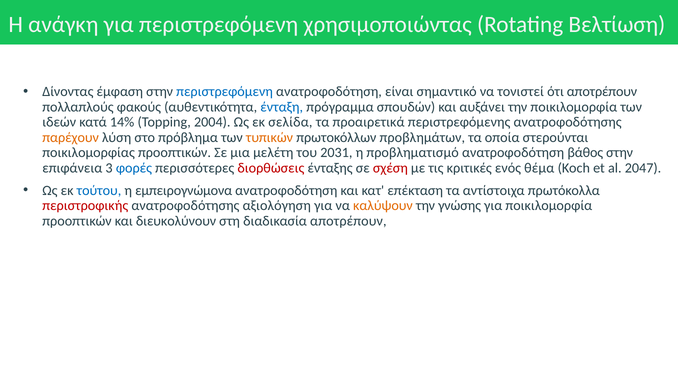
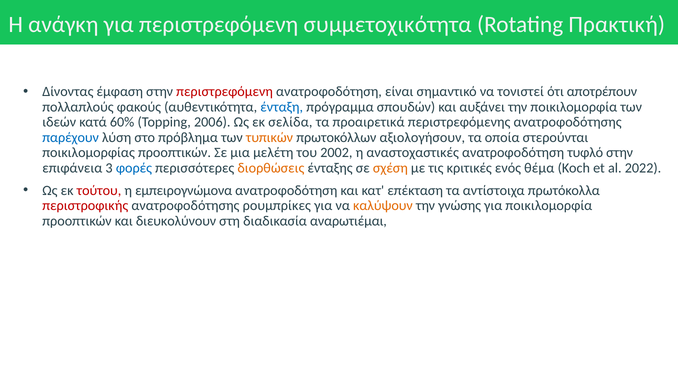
χρησιμοποιώντας: χρησιμοποιώντας -> συμμετοχικότητα
Βελτίωση: Βελτίωση -> Πρακτική
περιστρεφόμενη at (225, 91) colour: blue -> red
14%: 14% -> 60%
2004: 2004 -> 2006
παρέχουν colour: orange -> blue
προβλημάτων: προβλημάτων -> αξιολογήσουν
2031: 2031 -> 2002
προβληματισμό: προβληματισμό -> αναστοχαστικές
βάθος: βάθος -> τυφλό
διορθώσεις colour: red -> orange
σχέση colour: red -> orange
2047: 2047 -> 2022
τούτου colour: blue -> red
αξιολόγηση: αξιολόγηση -> ρουμπρίκες
διαδικασία αποτρέπουν: αποτρέπουν -> αναρωτιέμαι
